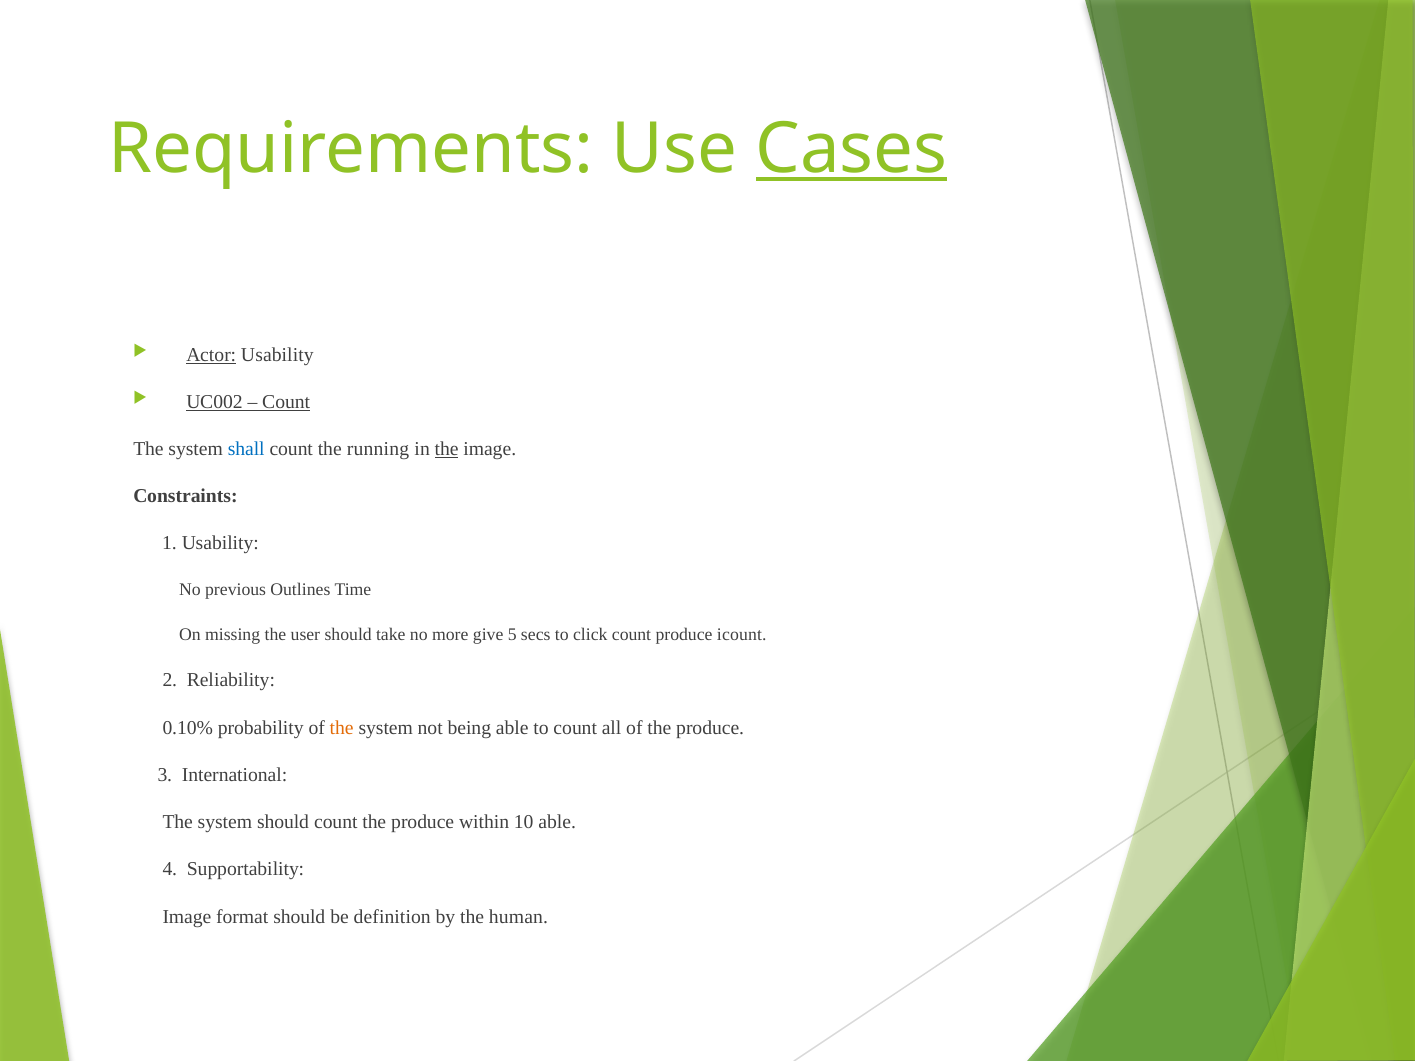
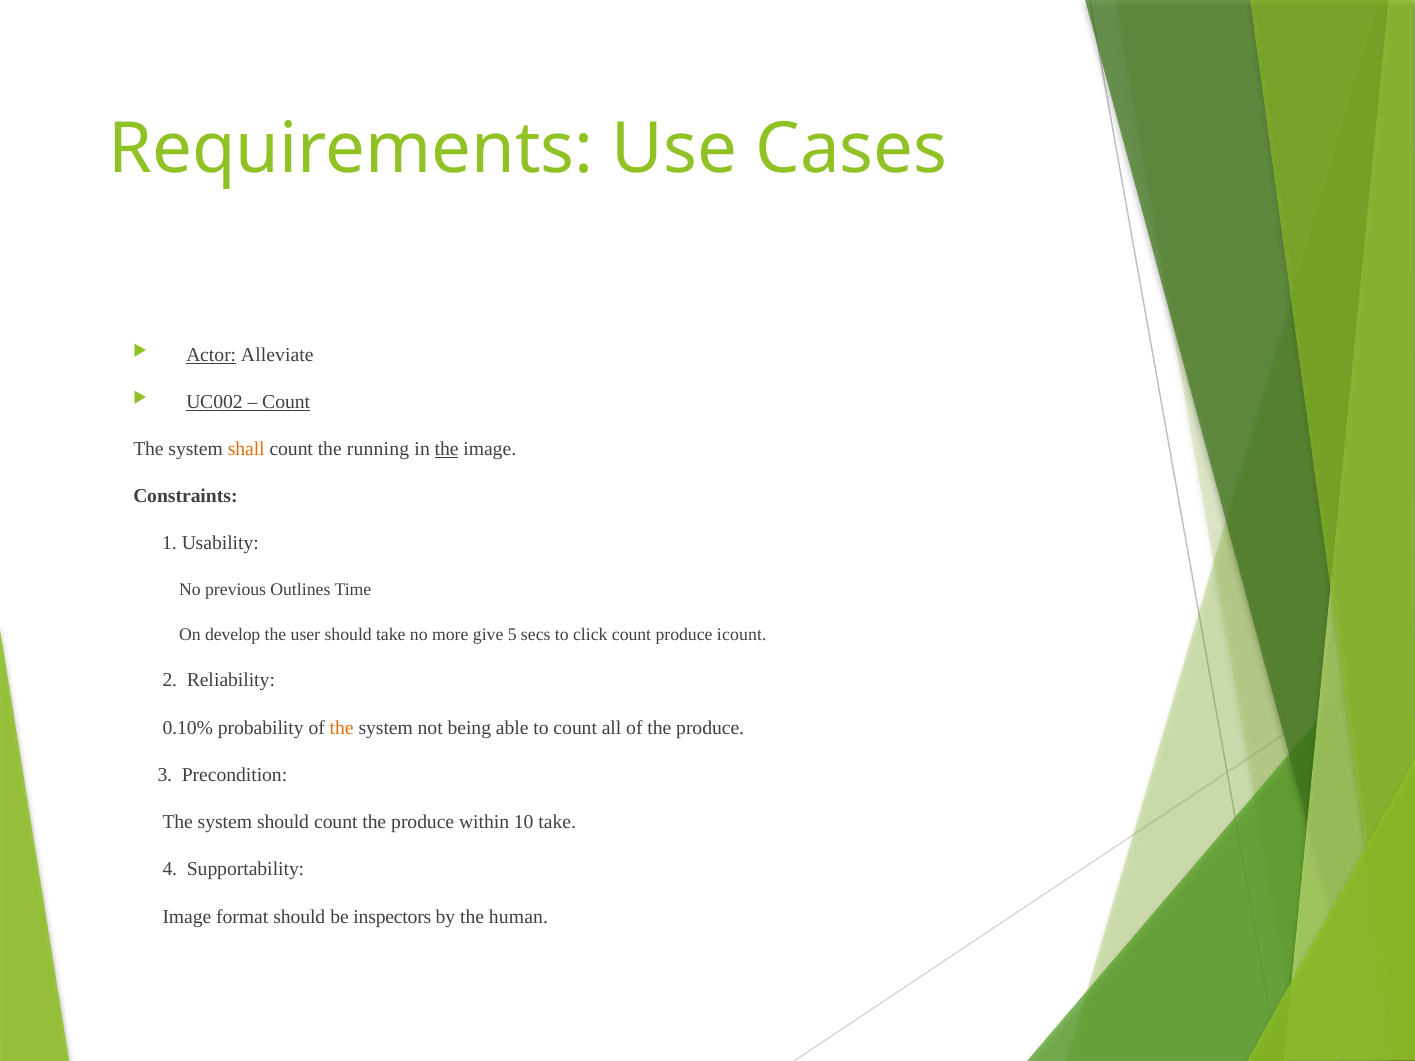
Cases underline: present -> none
Actor Usability: Usability -> Alleviate
shall colour: blue -> orange
missing: missing -> develop
International: International -> Precondition
10 able: able -> take
definition: definition -> inspectors
